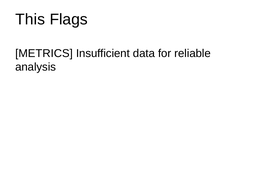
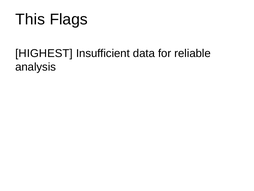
METRICS: METRICS -> HIGHEST
